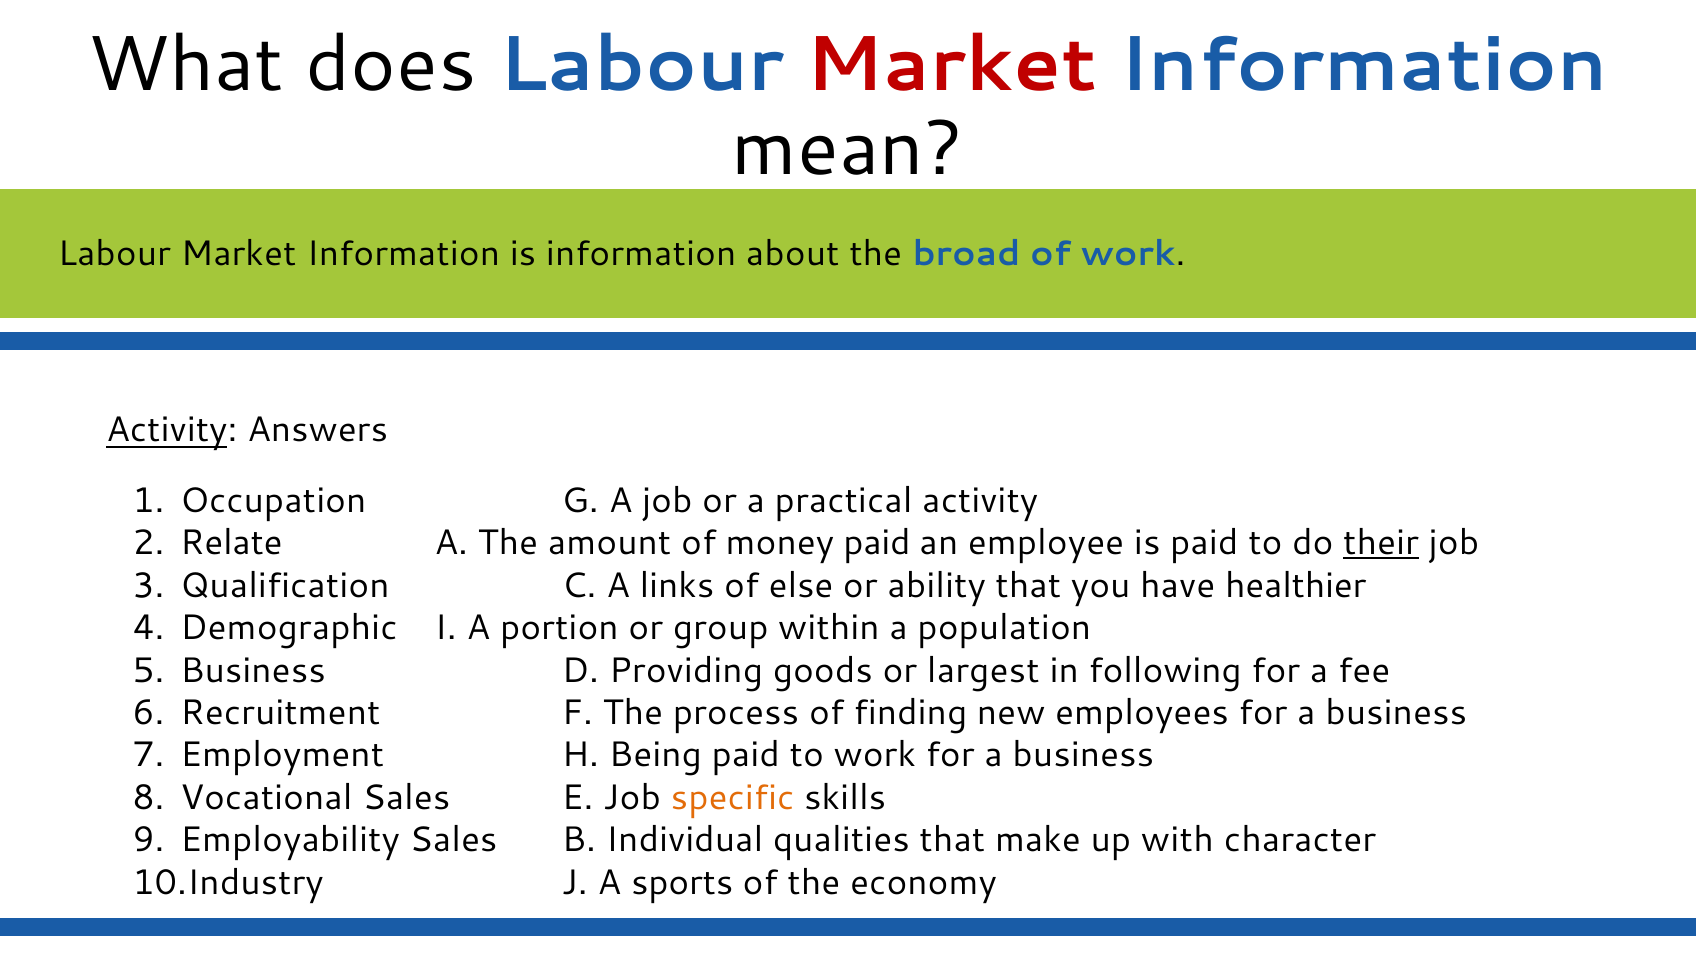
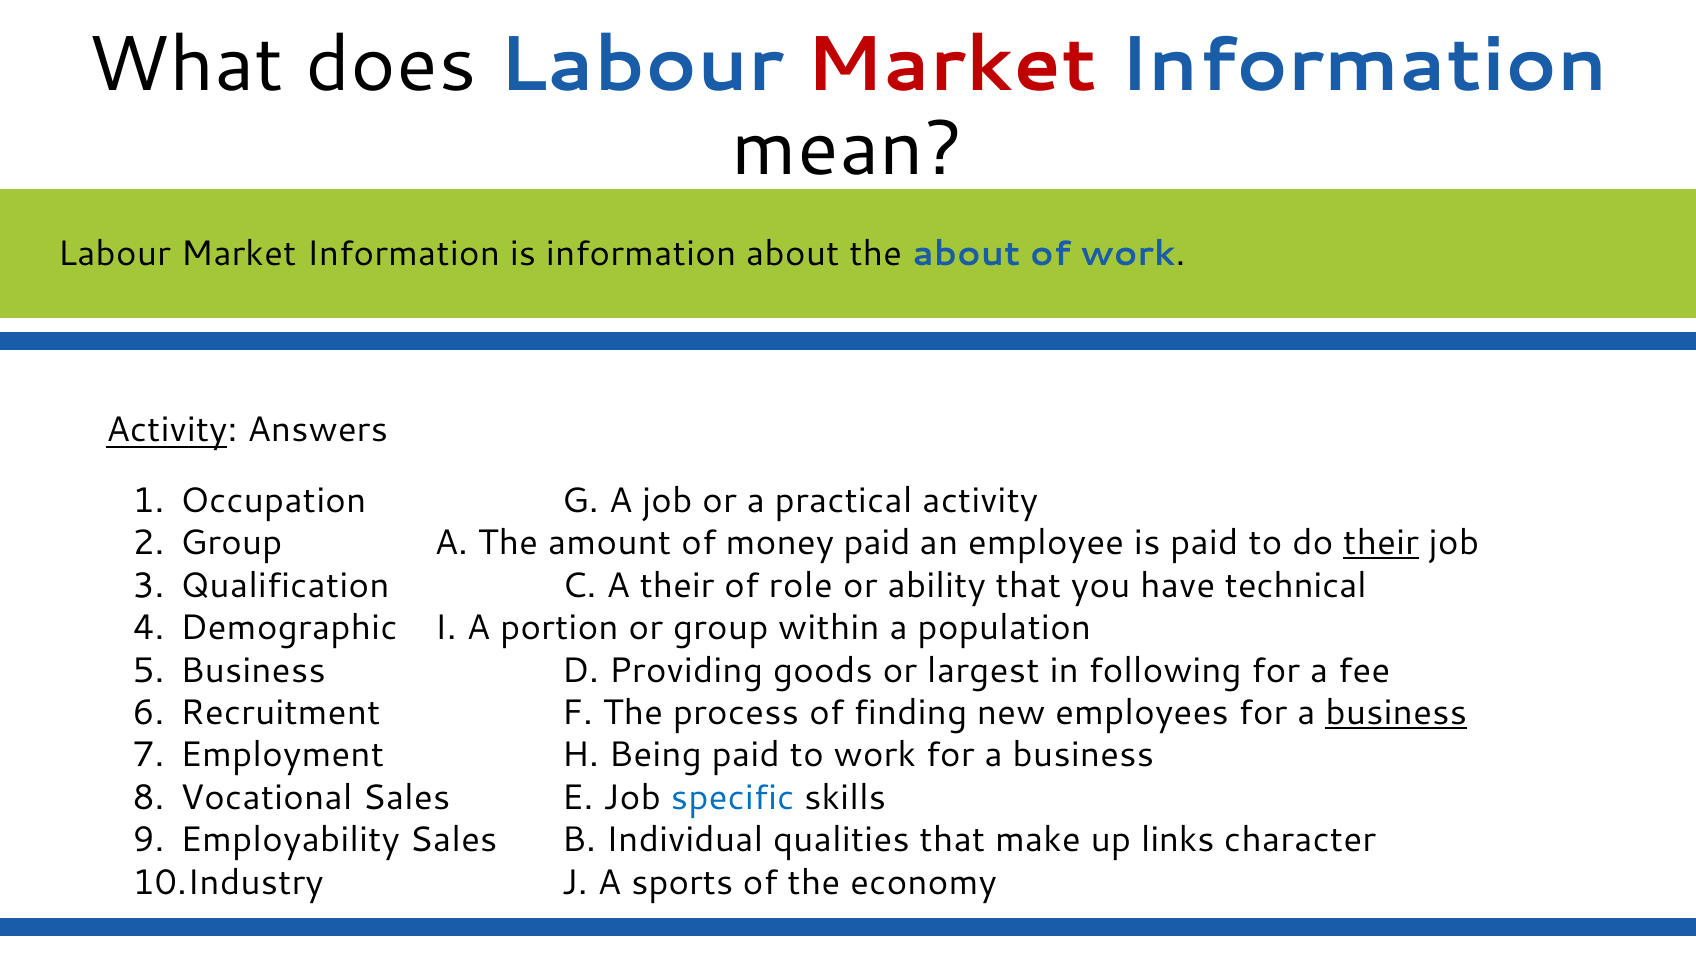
the broad: broad -> about
Relate at (231, 543): Relate -> Group
A links: links -> their
else: else -> role
healthier: healthier -> technical
business at (1396, 713) underline: none -> present
specific colour: orange -> blue
with: with -> links
